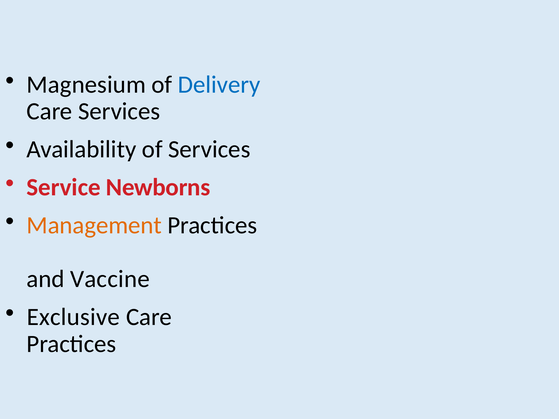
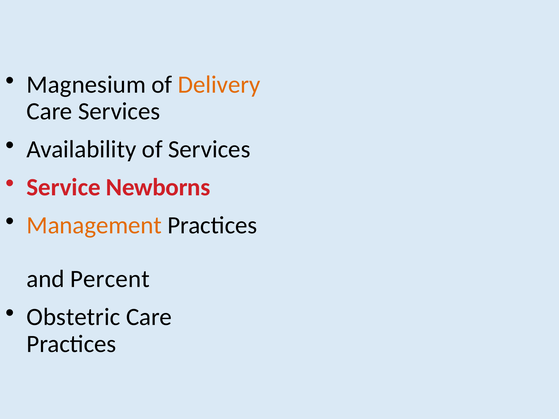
Delivery colour: blue -> orange
Vaccine: Vaccine -> Percent
Exclusive: Exclusive -> Obstetric
